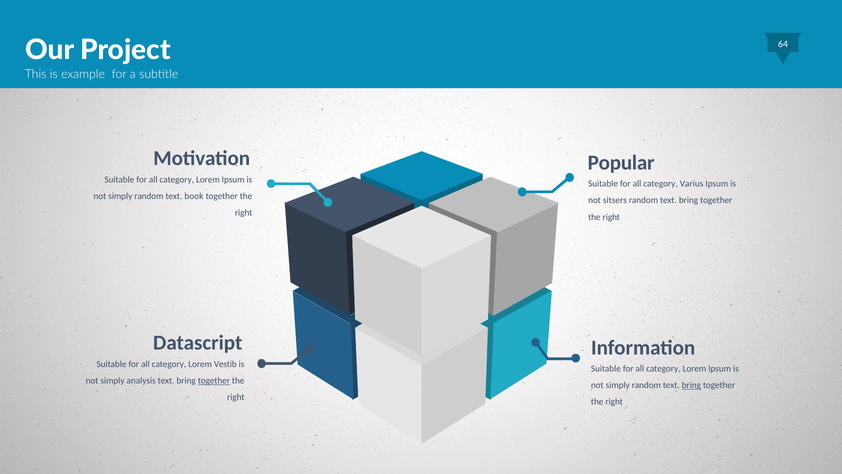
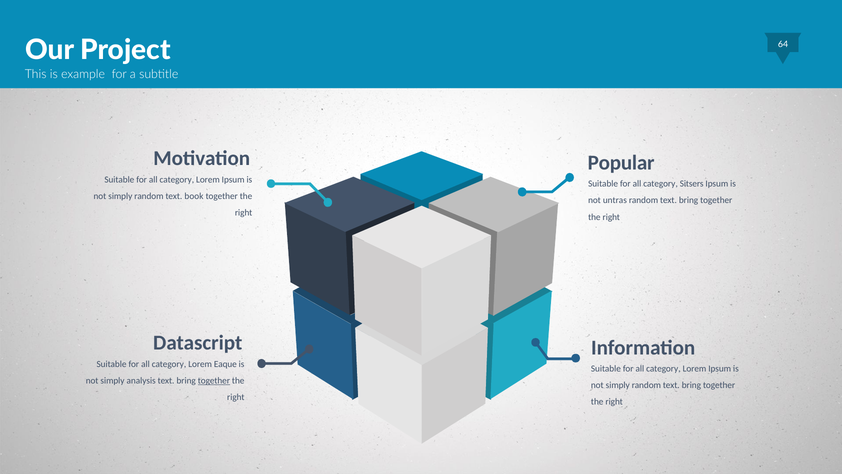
Varius: Varius -> Sitsers
sitsers: sitsers -> untras
Vestib: Vestib -> Eaque
bring at (691, 385) underline: present -> none
